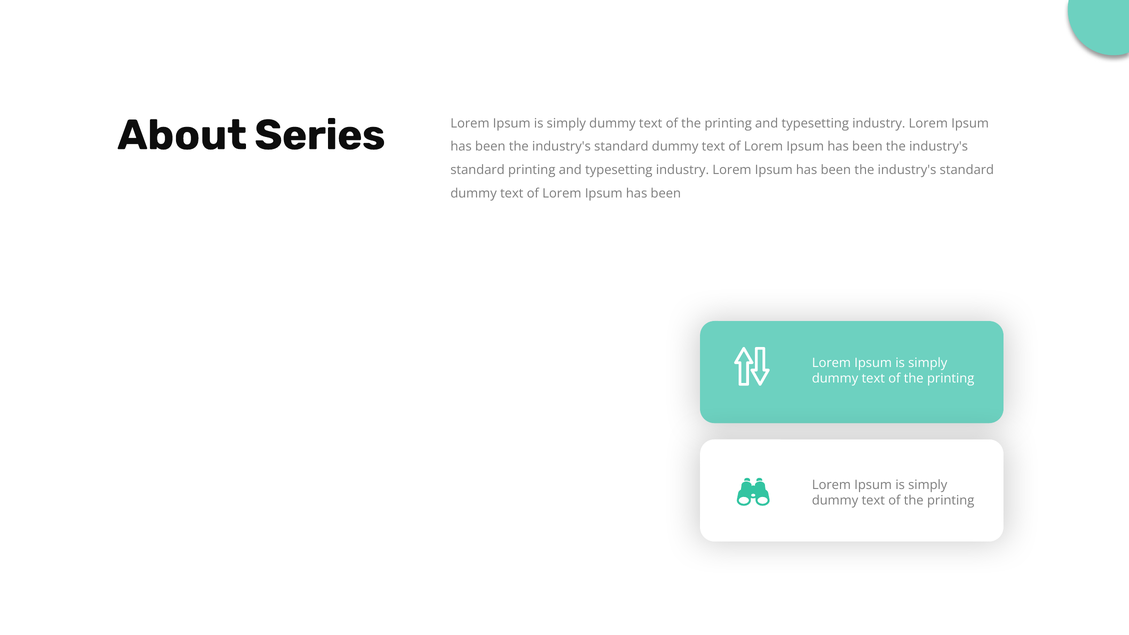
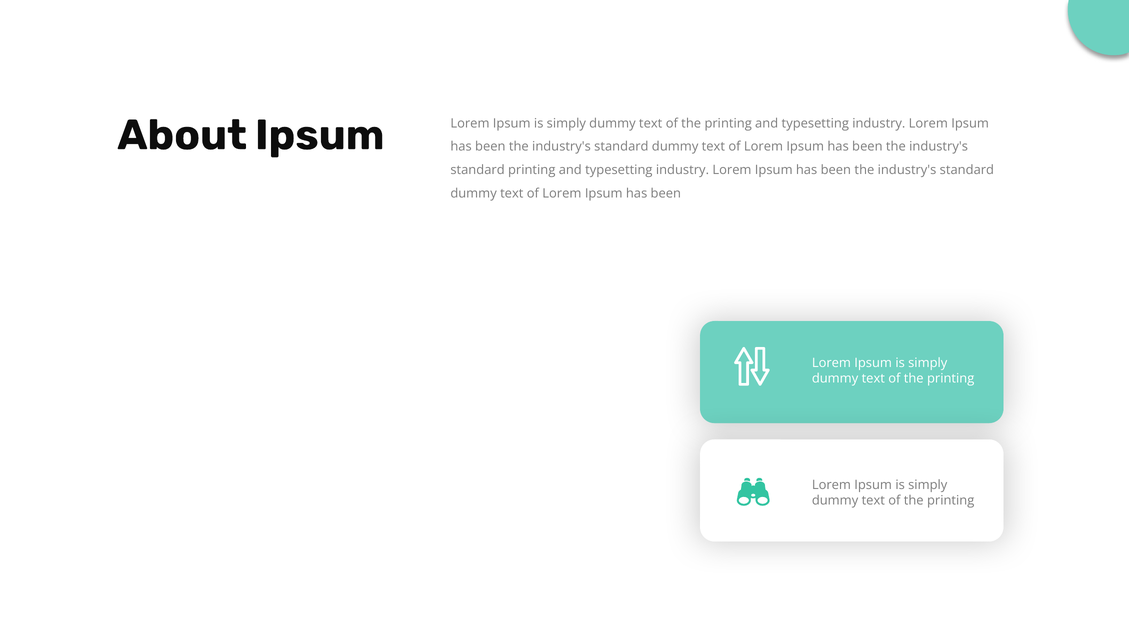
About Series: Series -> Ipsum
